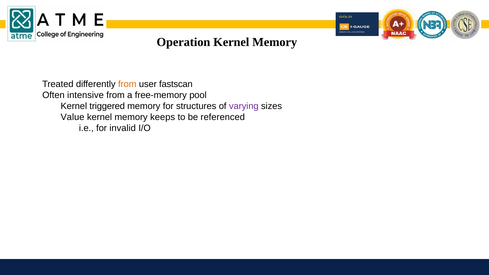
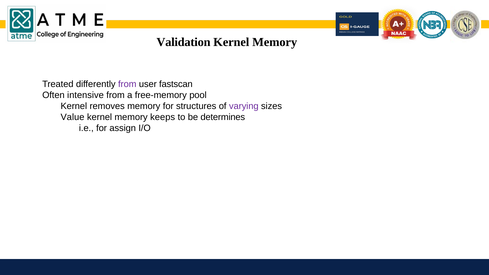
Operation: Operation -> Validation
from at (127, 84) colour: orange -> purple
triggered: triggered -> removes
referenced: referenced -> determines
invalid: invalid -> assign
